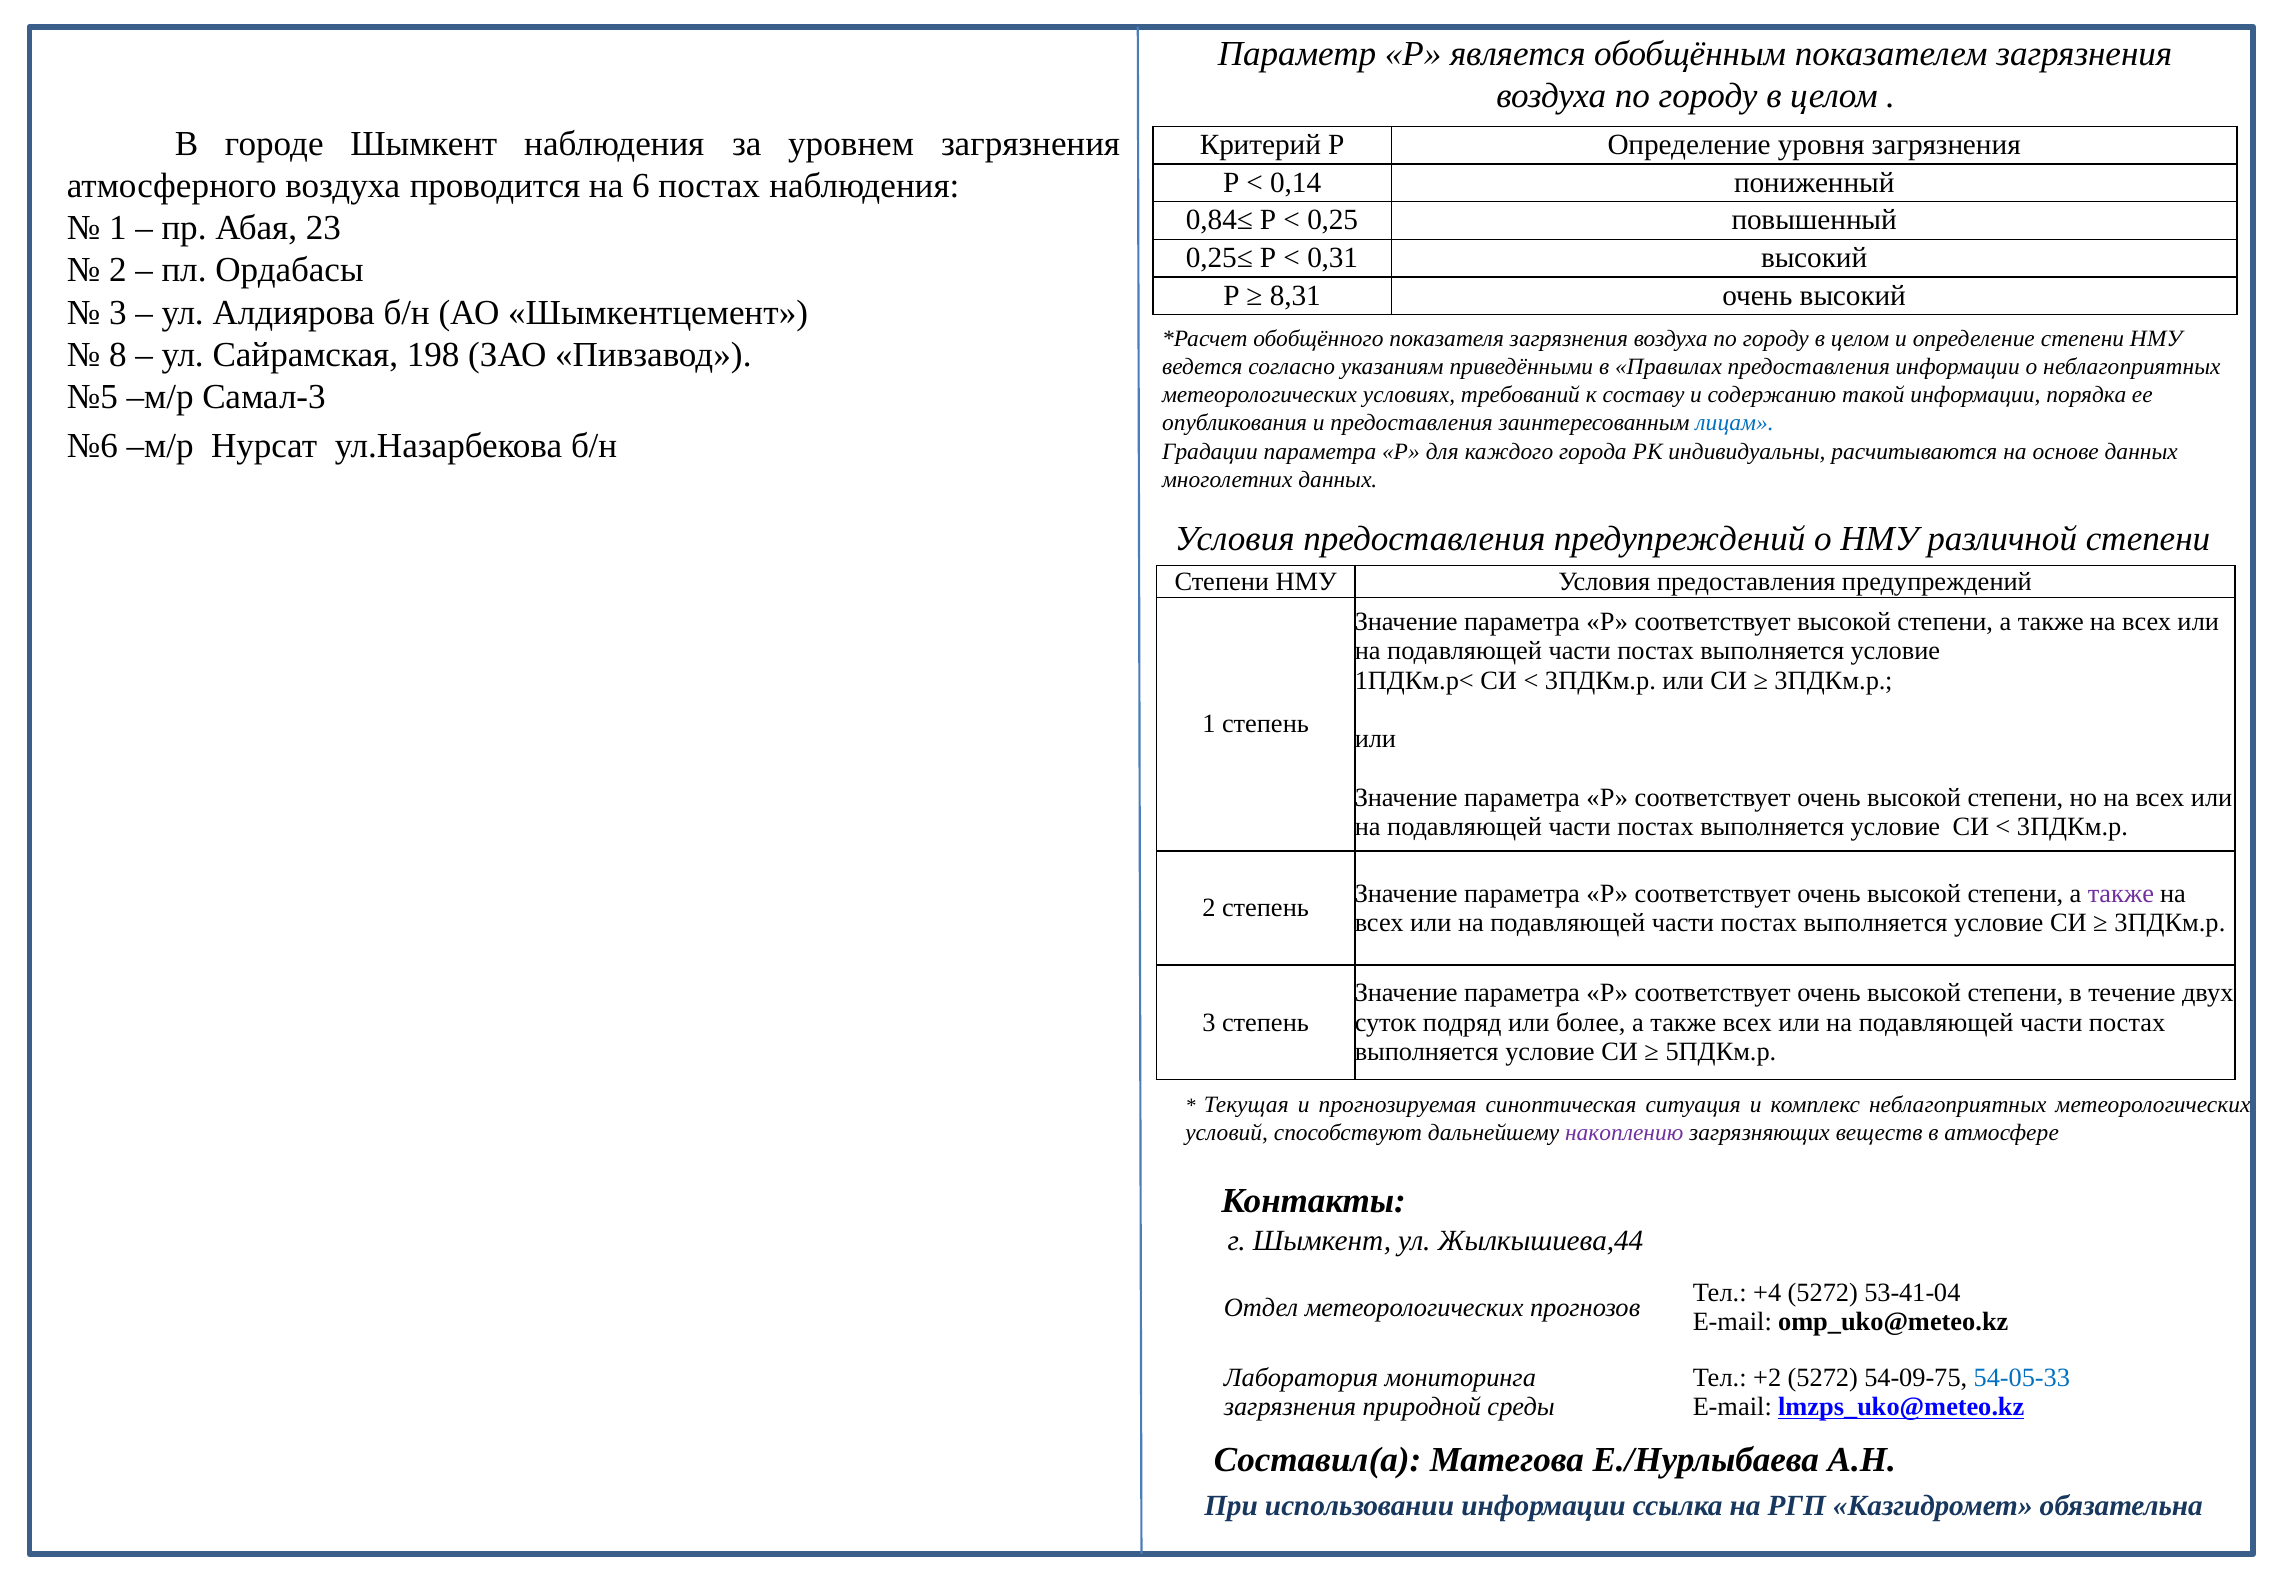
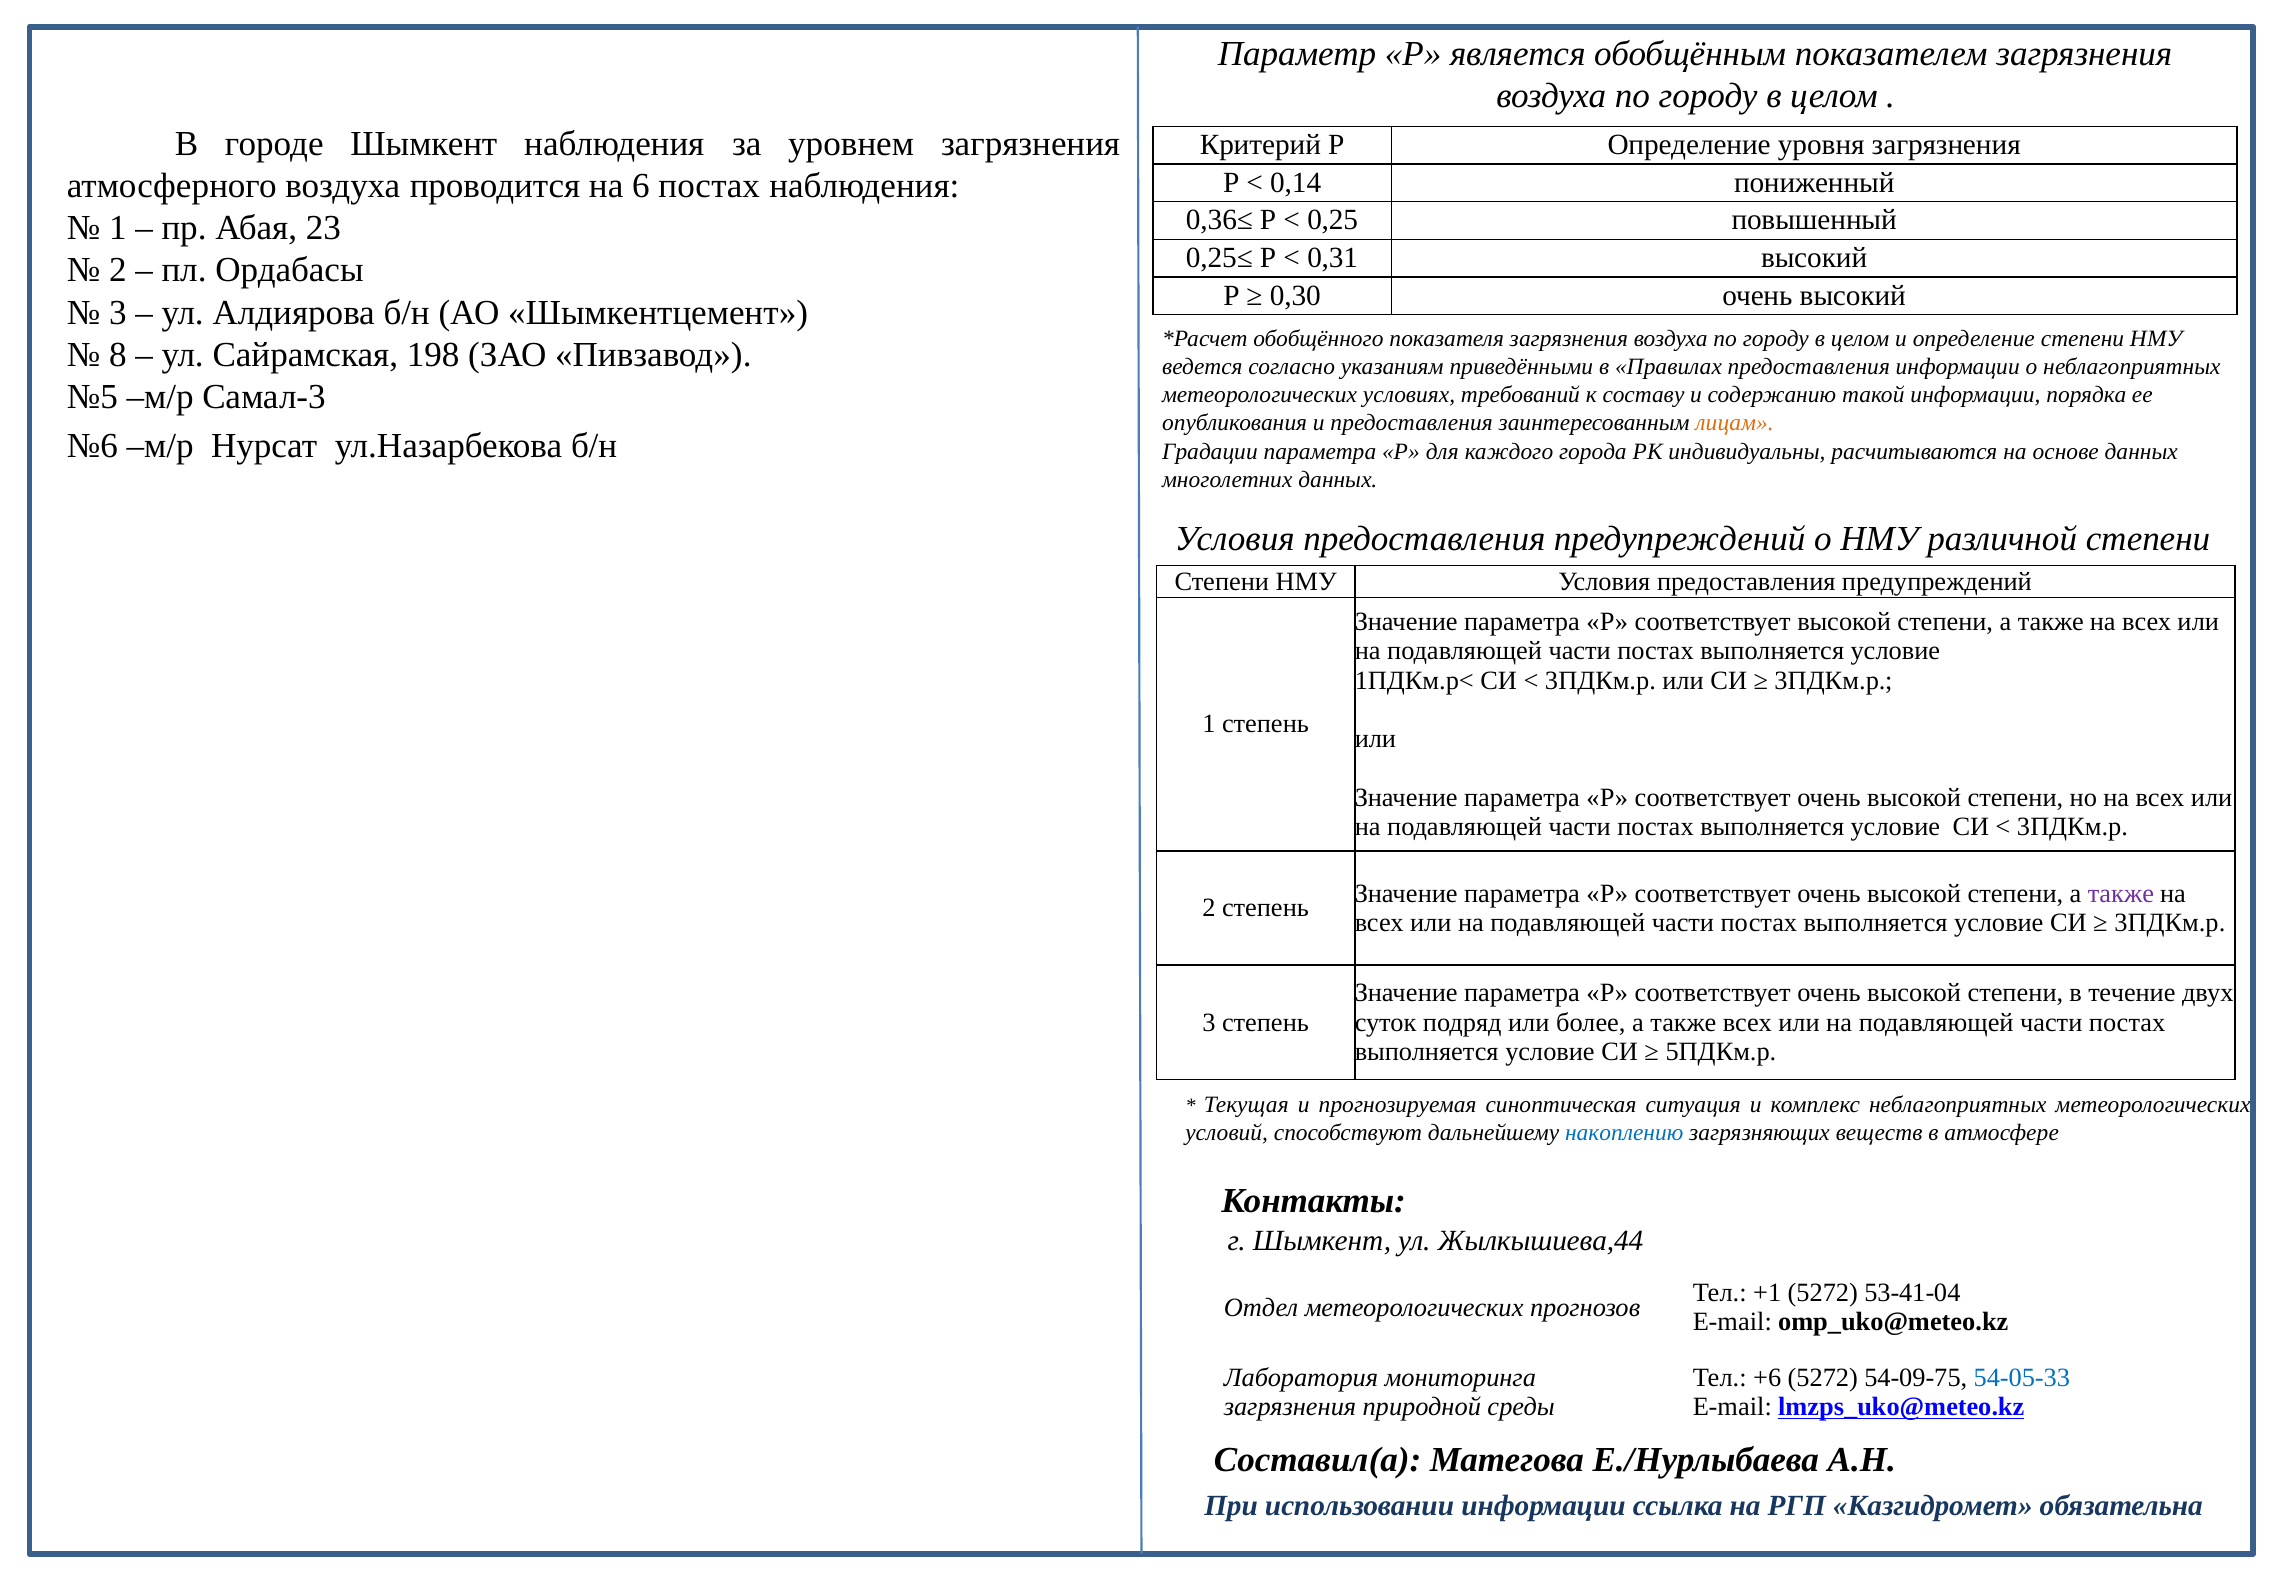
0,84≤: 0,84≤ -> 0,36≤
8,31: 8,31 -> 0,30
лицам colour: blue -> orange
накоплению colour: purple -> blue
+4: +4 -> +1
+2: +2 -> +6
